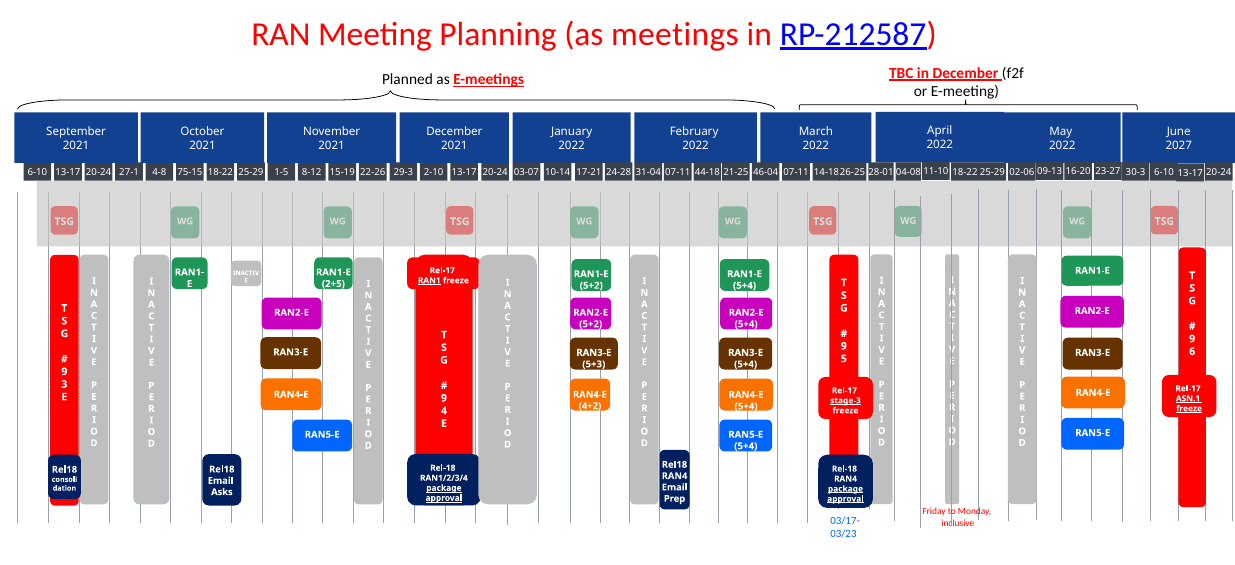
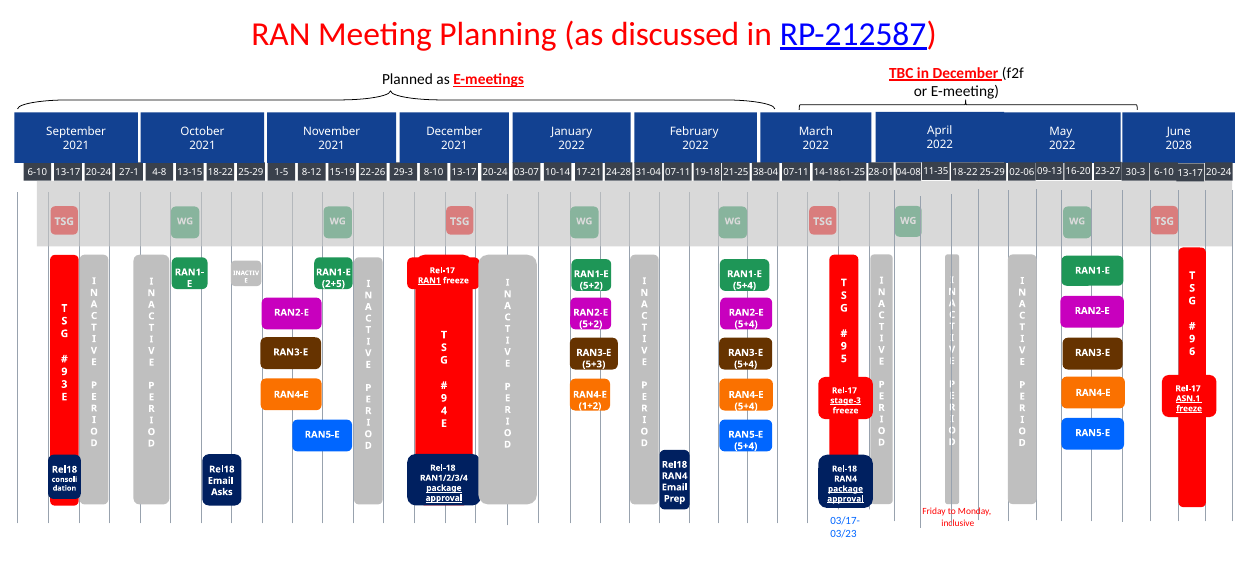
meetings: meetings -> discussed
2027: 2027 -> 2028
11-10: 11-10 -> 11-35
75-15: 75-15 -> 13-15
2-10: 2-10 -> 8-10
44-18: 44-18 -> 19-18
46-04: 46-04 -> 38-04
26-25: 26-25 -> 61-25
4+2: 4+2 -> 1+2
